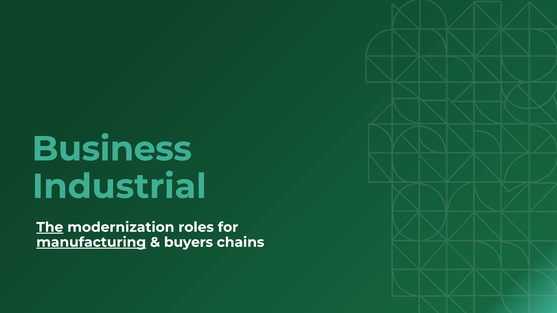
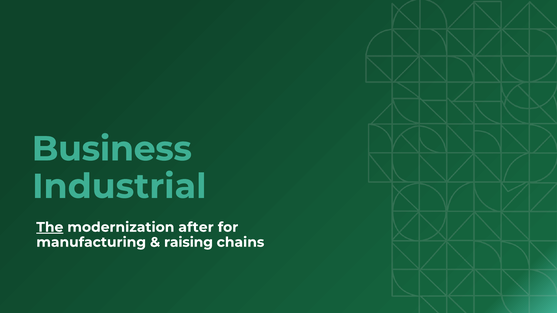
roles: roles -> after
manufacturing underline: present -> none
buyers: buyers -> raising
